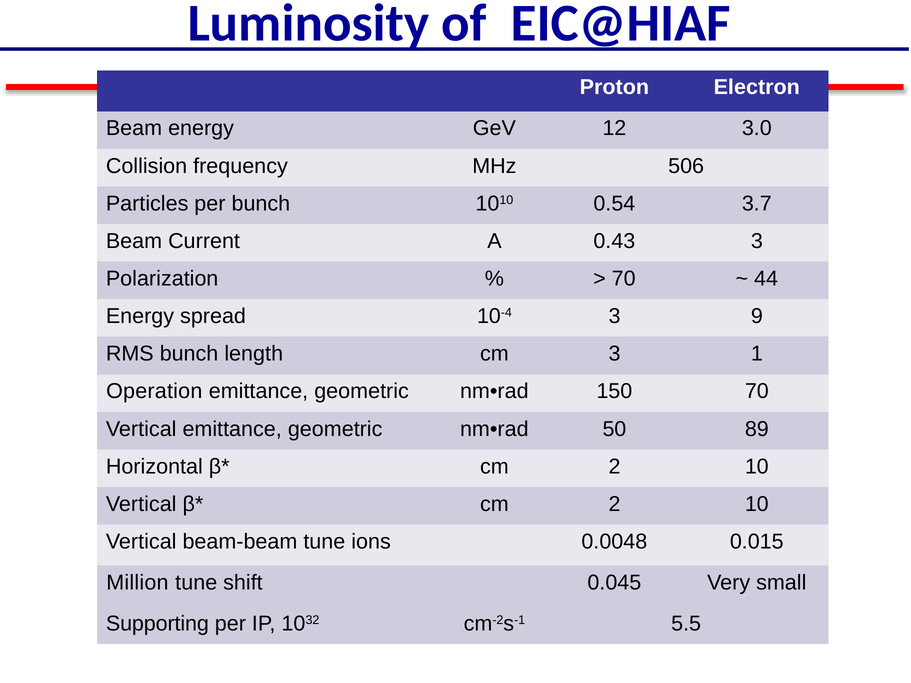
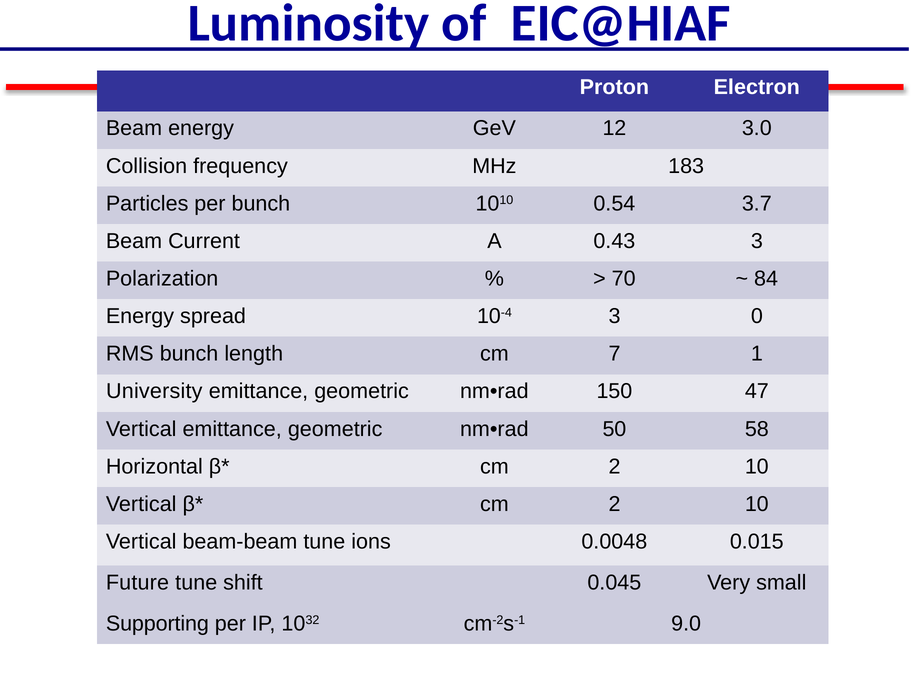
506: 506 -> 183
44: 44 -> 84
9: 9 -> 0
cm 3: 3 -> 7
Operation: Operation -> University
150 70: 70 -> 47
89: 89 -> 58
Million: Million -> Future
5.5: 5.5 -> 9.0
